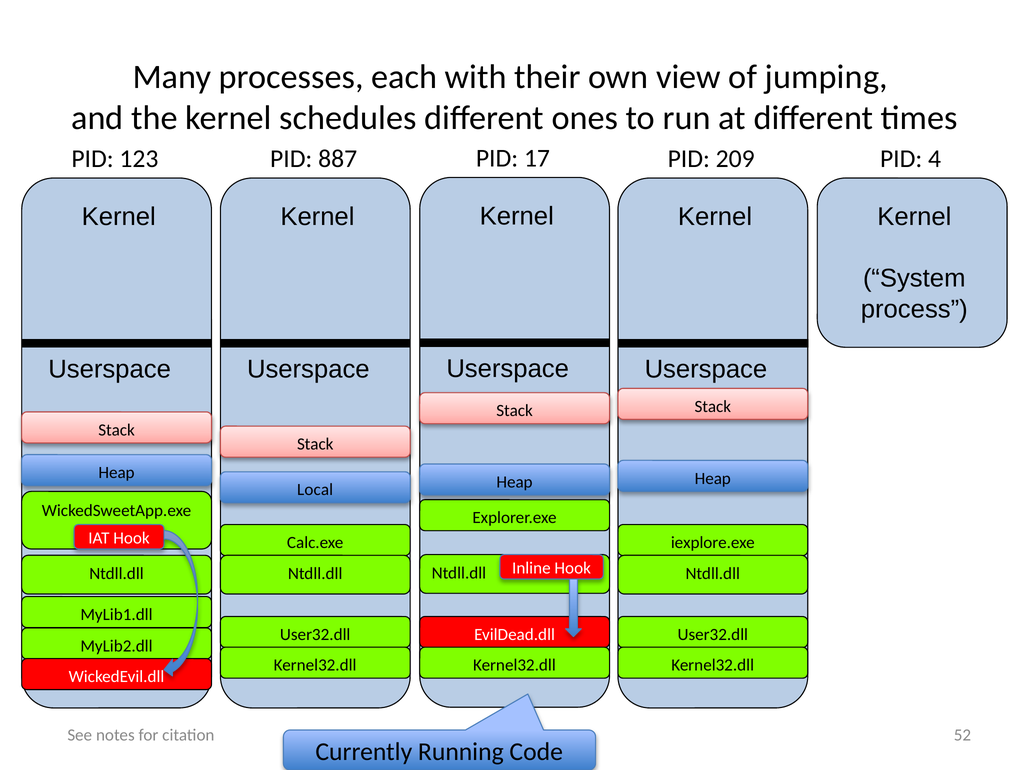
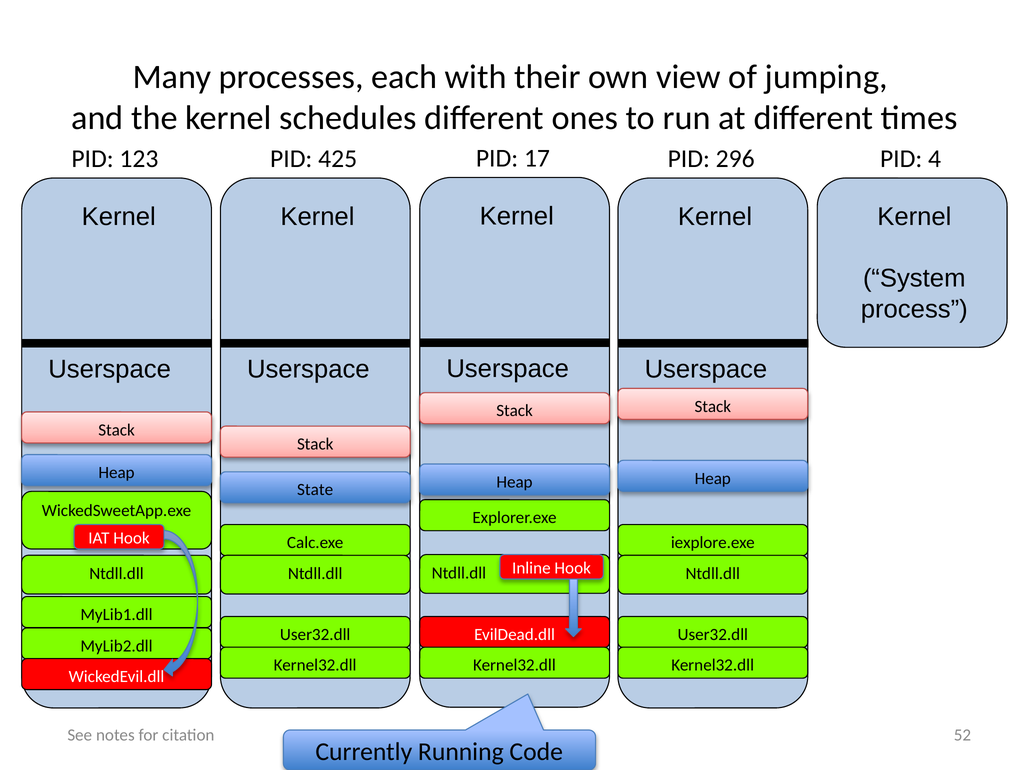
887: 887 -> 425
209: 209 -> 296
Local: Local -> State
